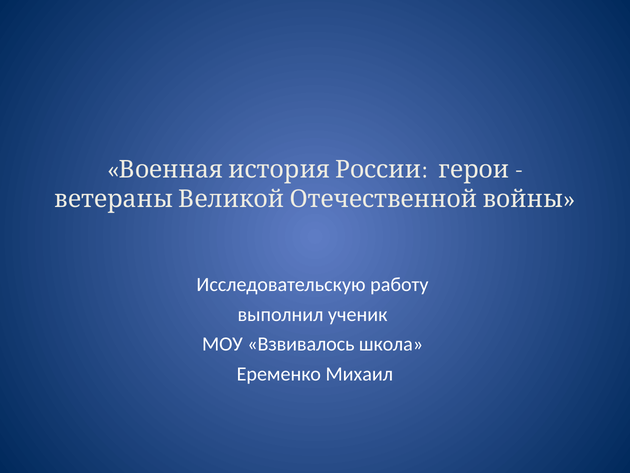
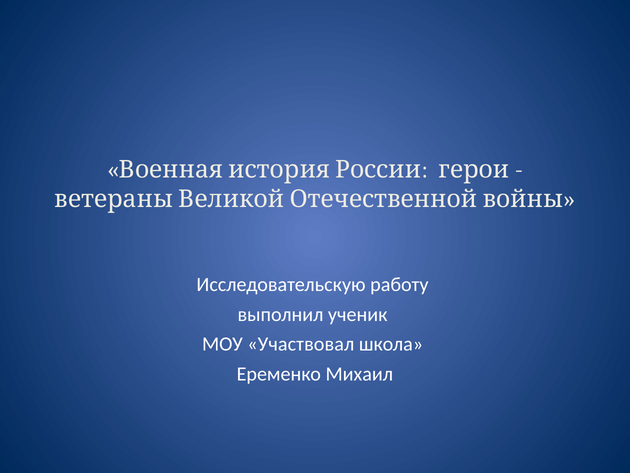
Взвивалось: Взвивалось -> Участвовал
